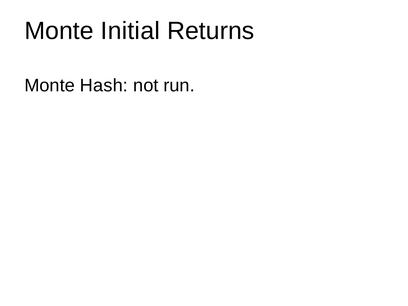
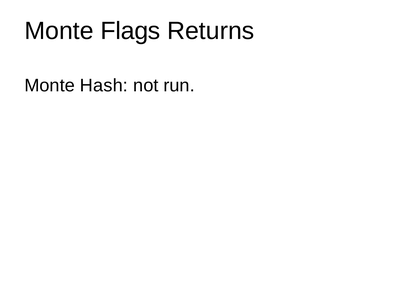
Initial: Initial -> Flags
